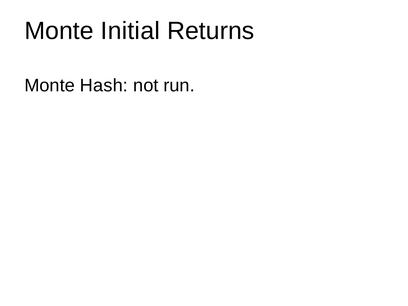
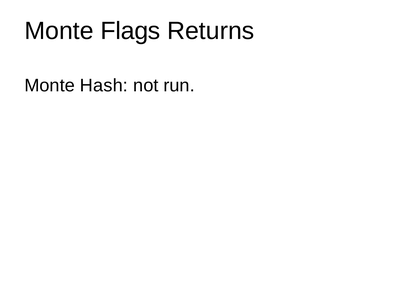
Initial: Initial -> Flags
